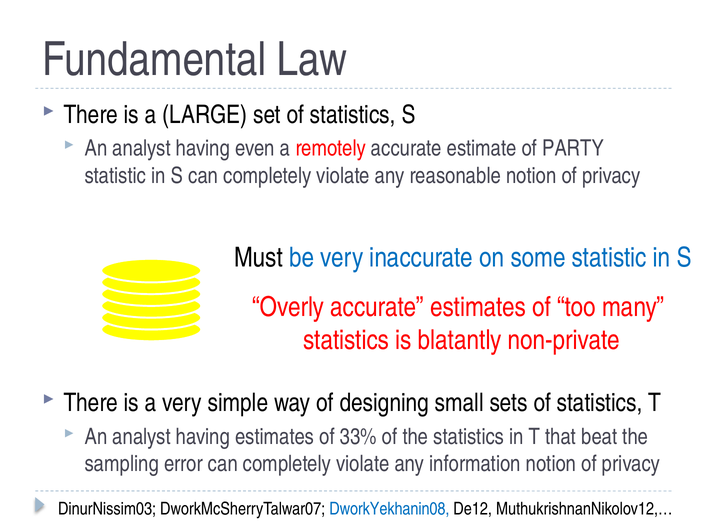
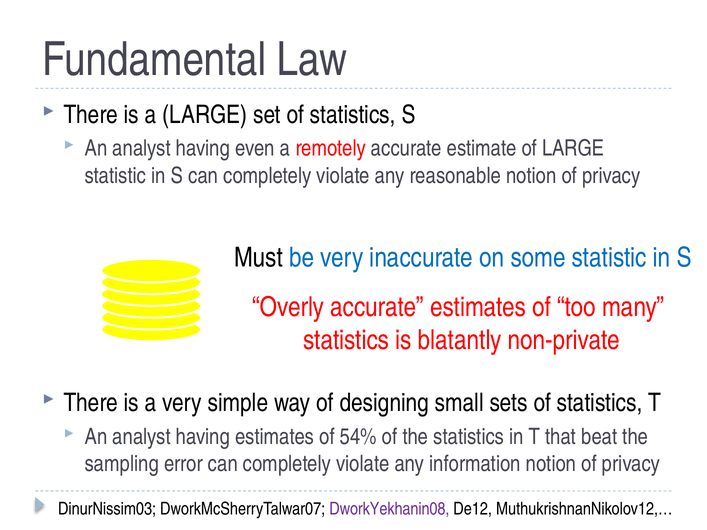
of PARTY: PARTY -> LARGE
33%: 33% -> 54%
DworkYekhanin08 colour: blue -> purple
